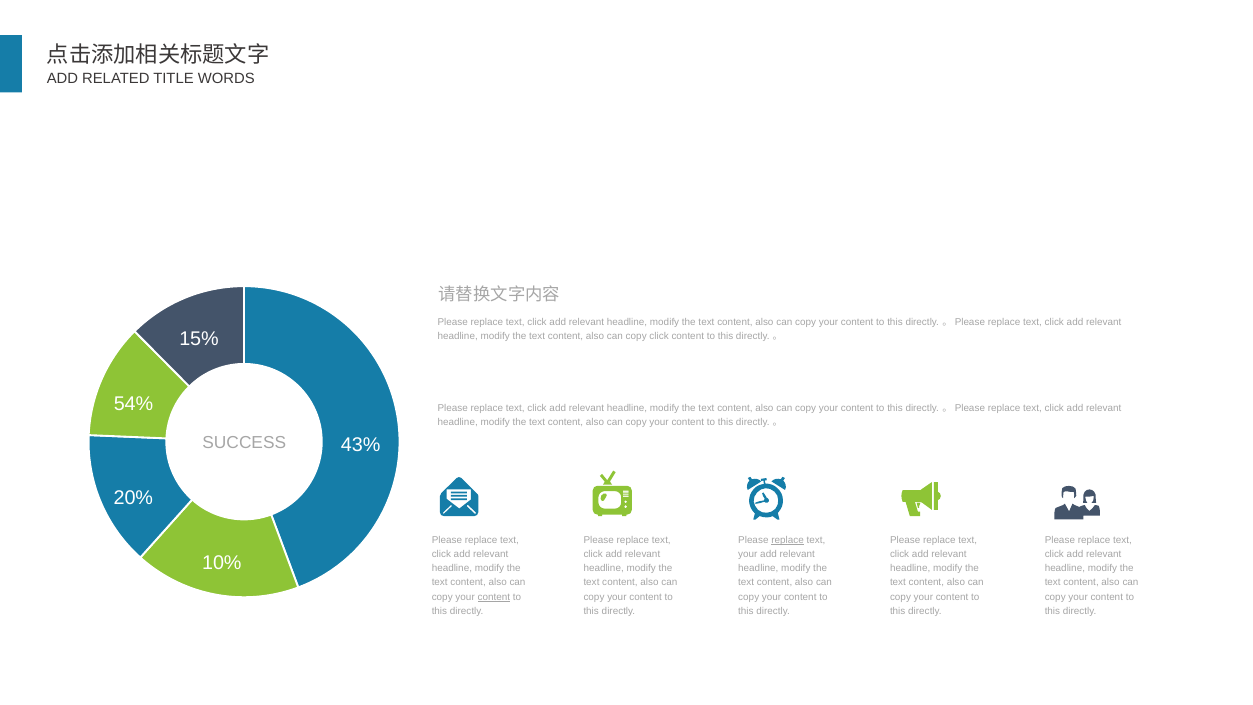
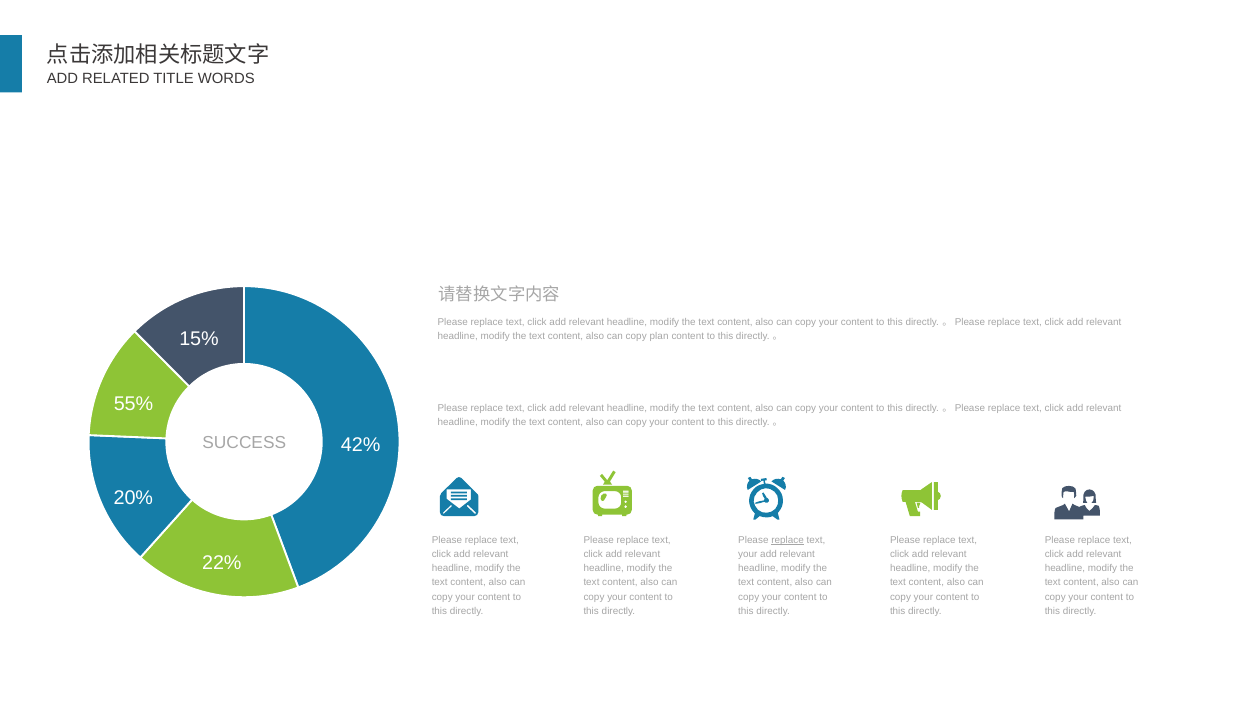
copy click: click -> plan
54%: 54% -> 55%
43%: 43% -> 42%
10%: 10% -> 22%
content at (494, 597) underline: present -> none
